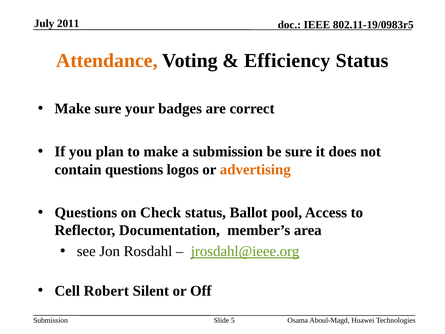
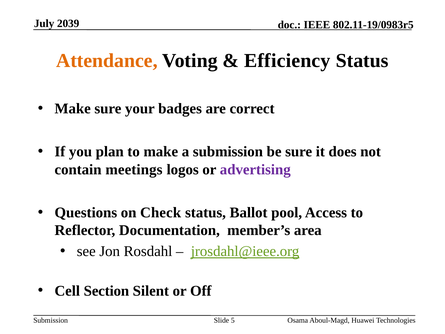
2011: 2011 -> 2039
contain questions: questions -> meetings
advertising colour: orange -> purple
Robert: Robert -> Section
